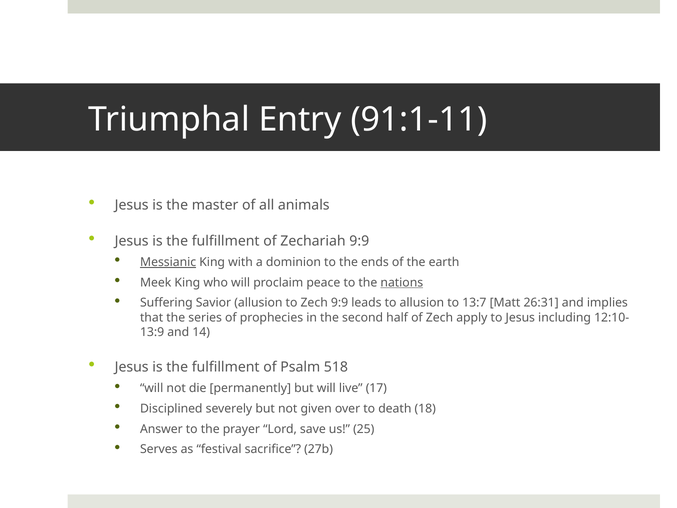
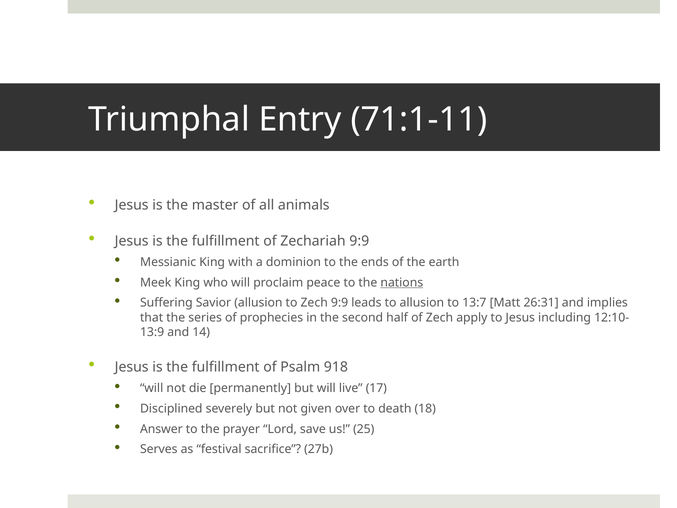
91:1-11: 91:1-11 -> 71:1-11
Messianic underline: present -> none
518: 518 -> 918
